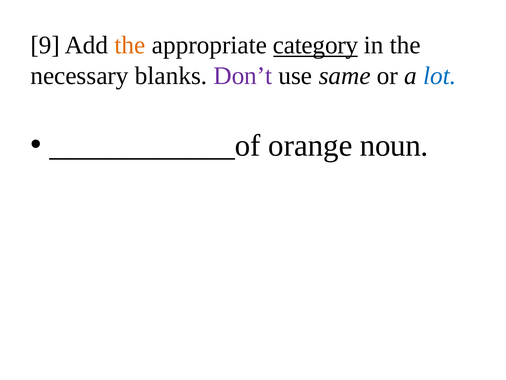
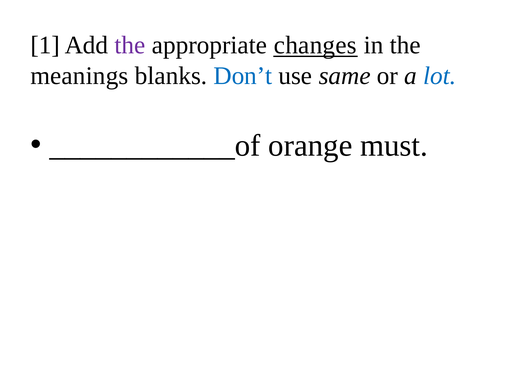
9: 9 -> 1
the at (130, 45) colour: orange -> purple
category: category -> changes
necessary: necessary -> meanings
Don’t colour: purple -> blue
noun: noun -> must
